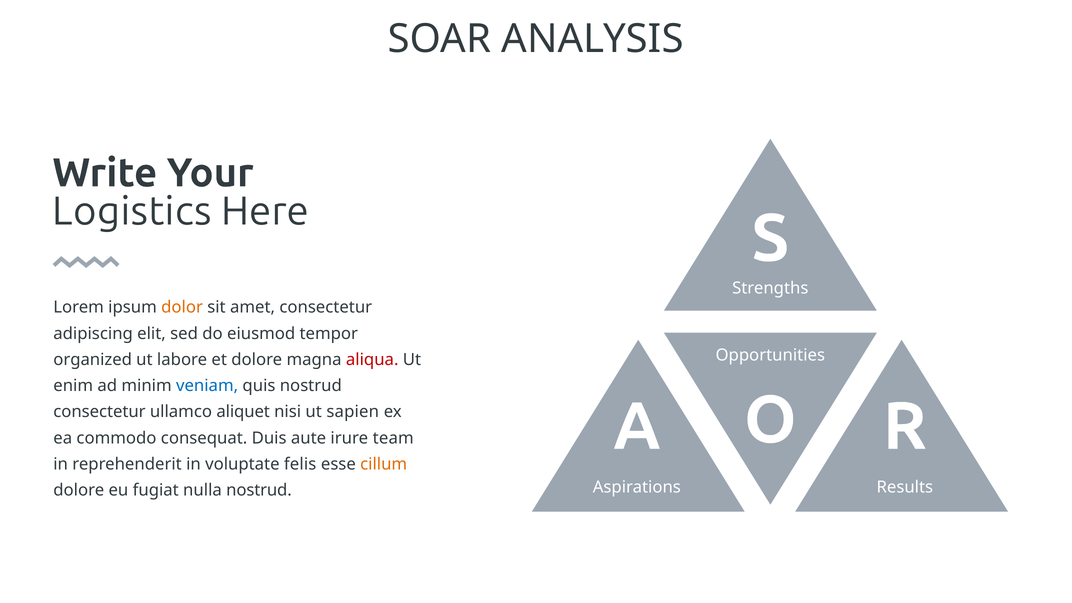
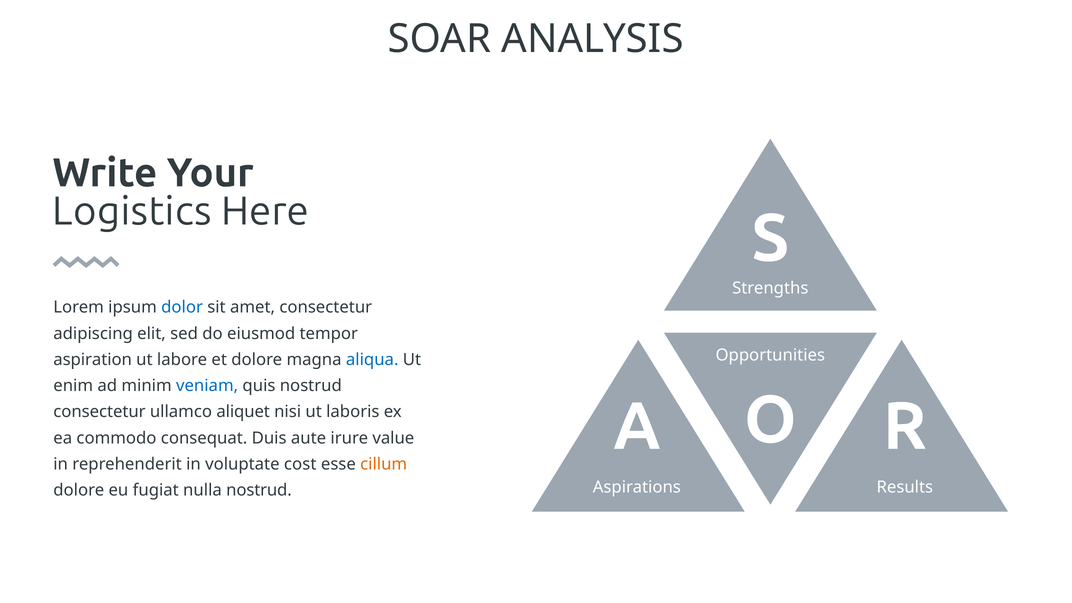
dolor colour: orange -> blue
organized: organized -> aspiration
aliqua colour: red -> blue
sapien: sapien -> laboris
team: team -> value
felis: felis -> cost
